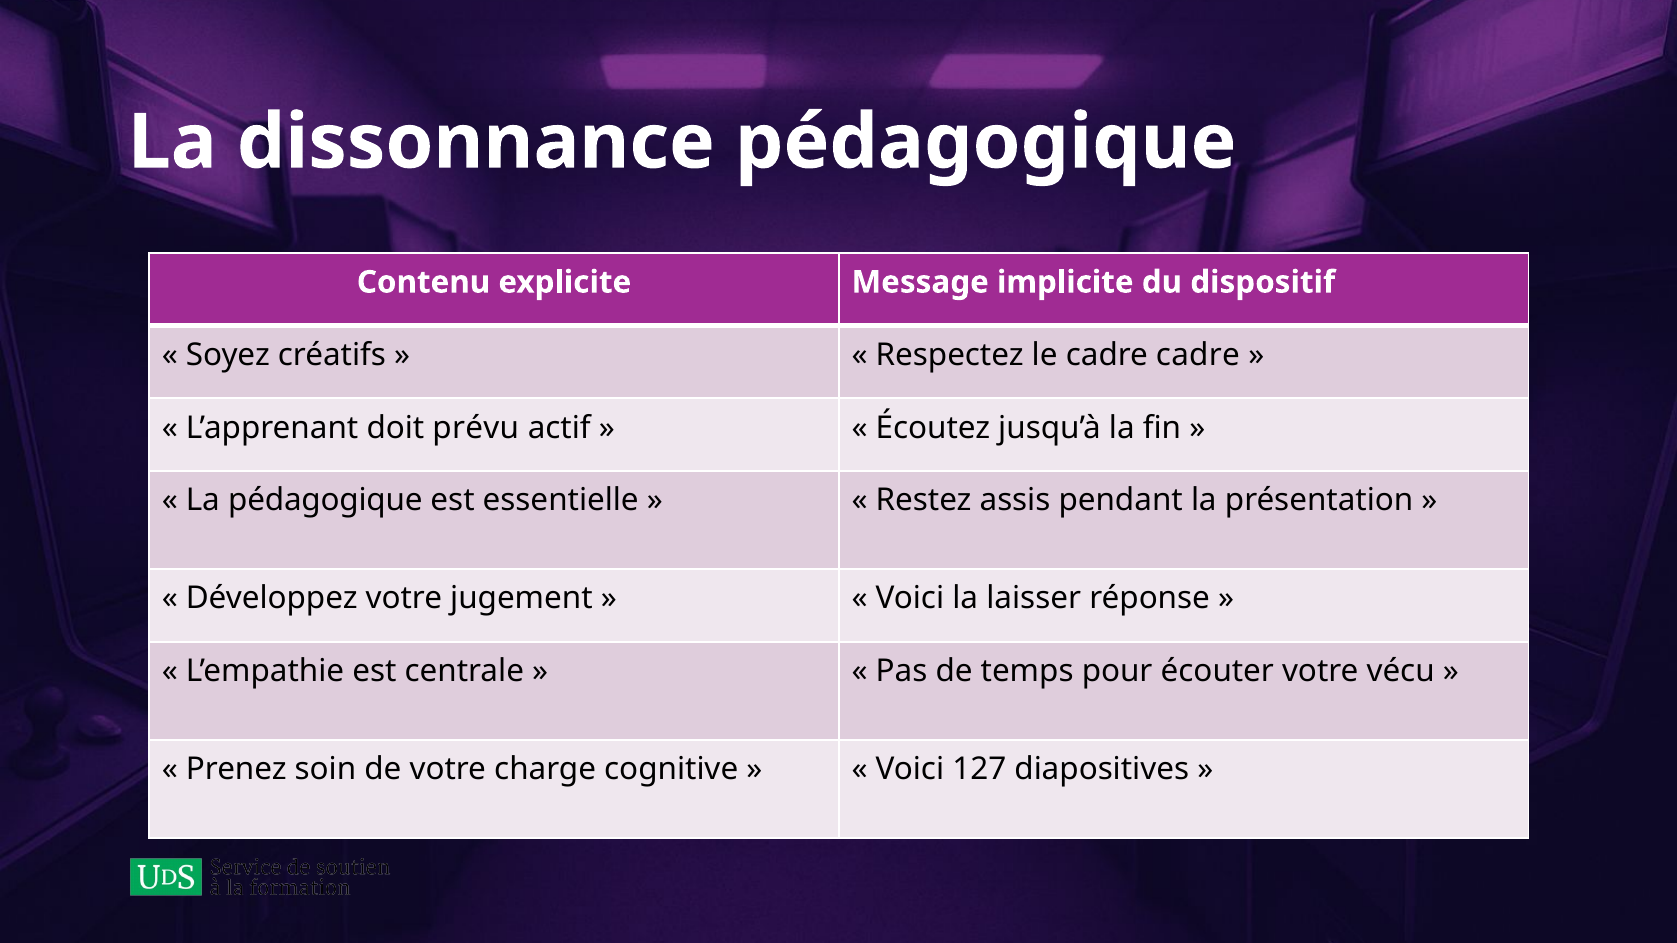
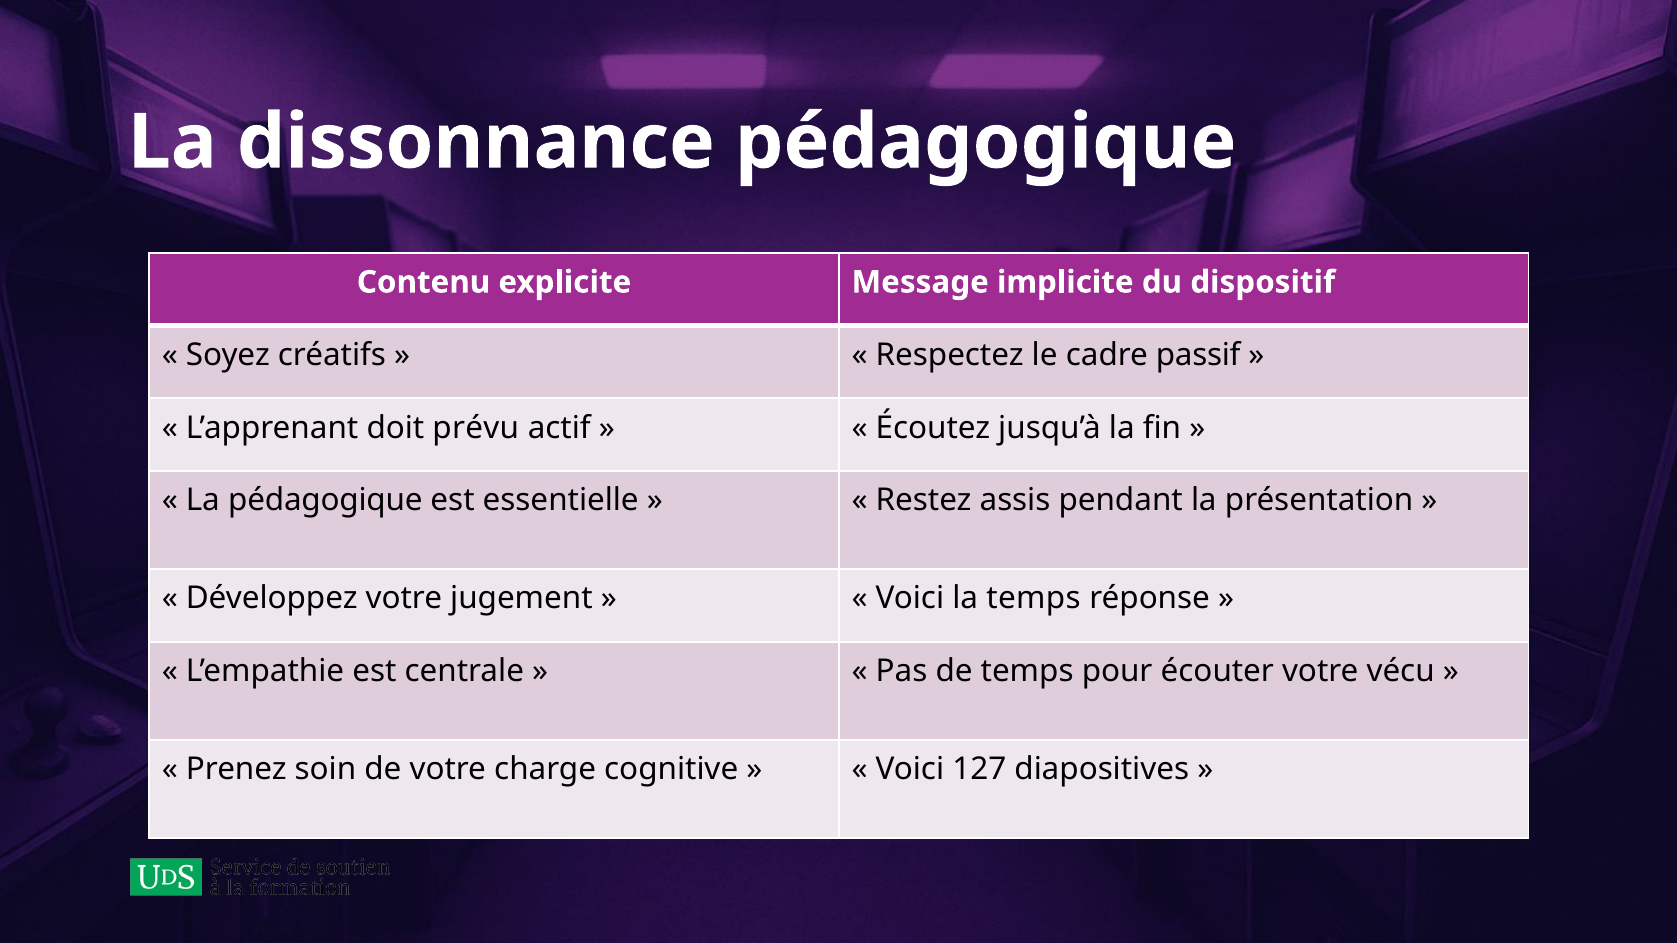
cadre cadre: cadre -> passif
la laisser: laisser -> temps
